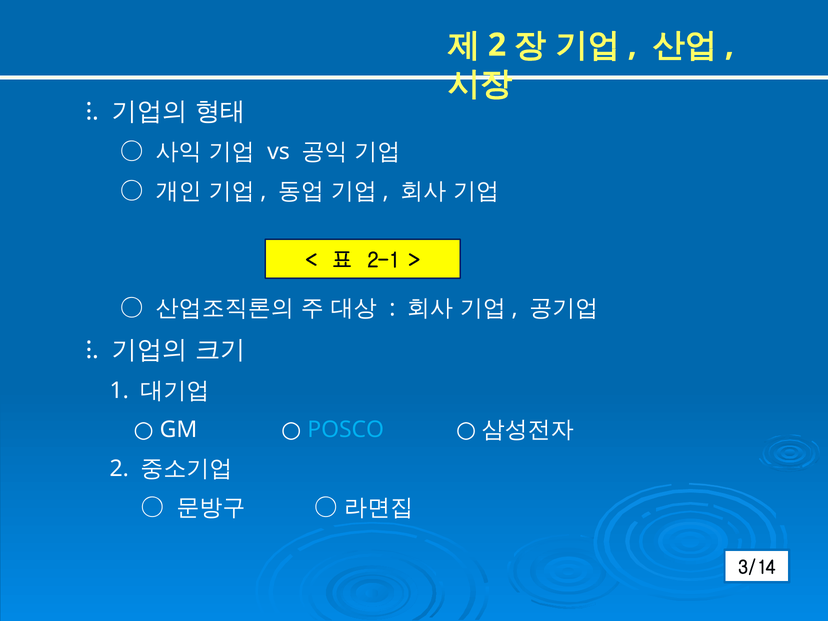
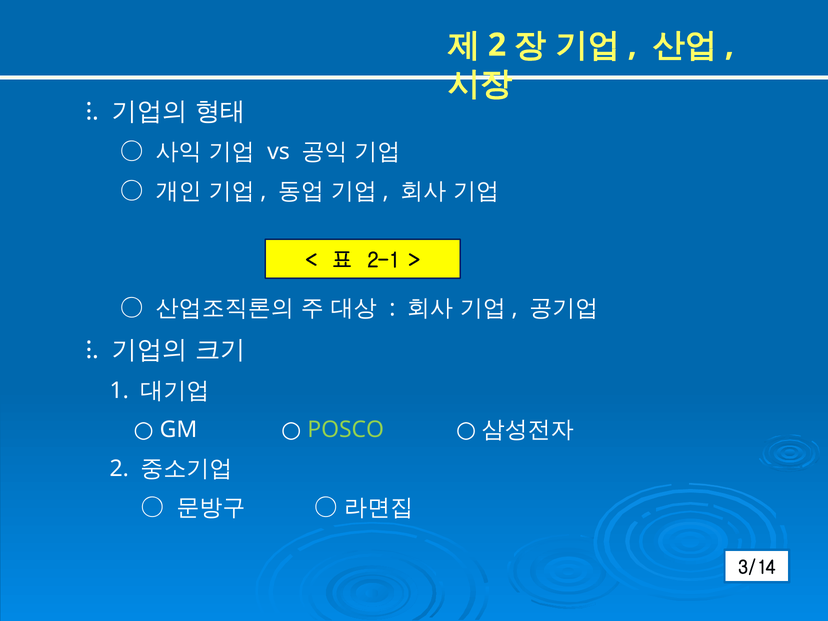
POSCO colour: light blue -> light green
